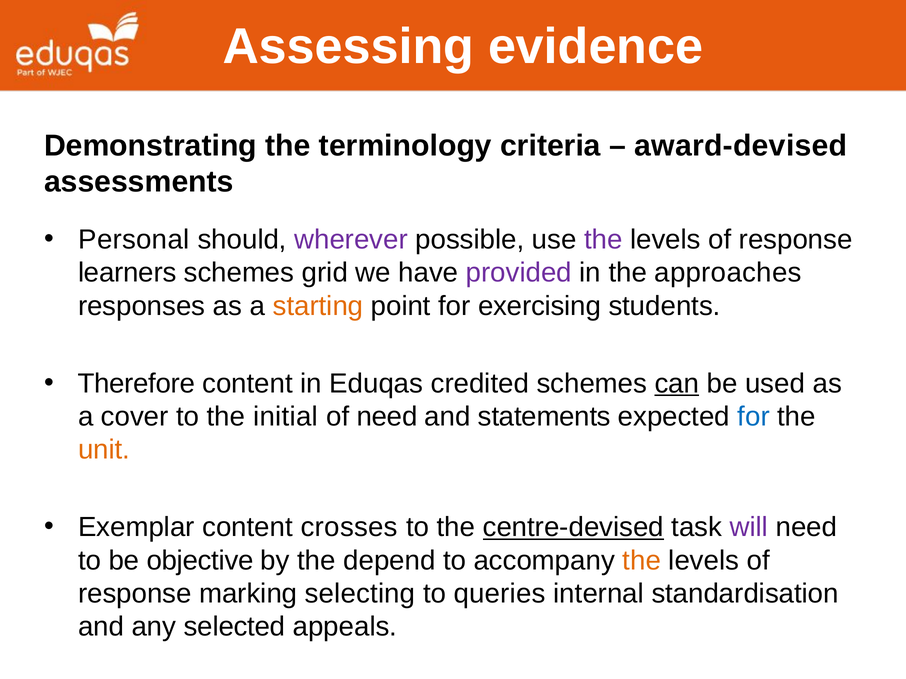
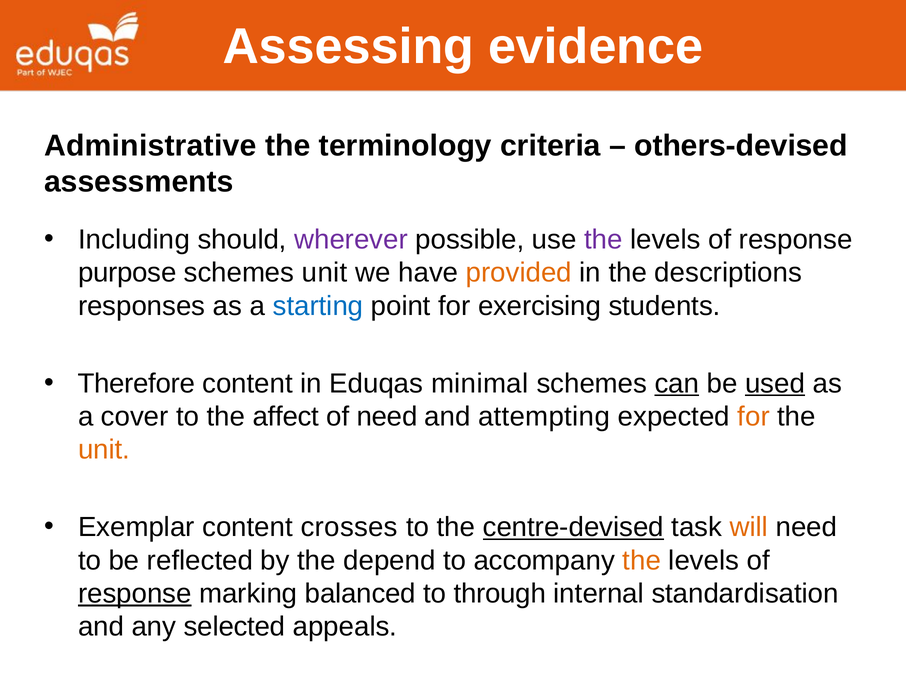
Demonstrating: Demonstrating -> Administrative
award-devised: award-devised -> others-devised
Personal: Personal -> Including
learners: learners -> purpose
schemes grid: grid -> unit
provided colour: purple -> orange
approaches: approaches -> descriptions
starting colour: orange -> blue
credited: credited -> minimal
used underline: none -> present
initial: initial -> affect
statements: statements -> attempting
for at (754, 417) colour: blue -> orange
will colour: purple -> orange
objective: objective -> reflected
response at (135, 594) underline: none -> present
selecting: selecting -> balanced
queries: queries -> through
